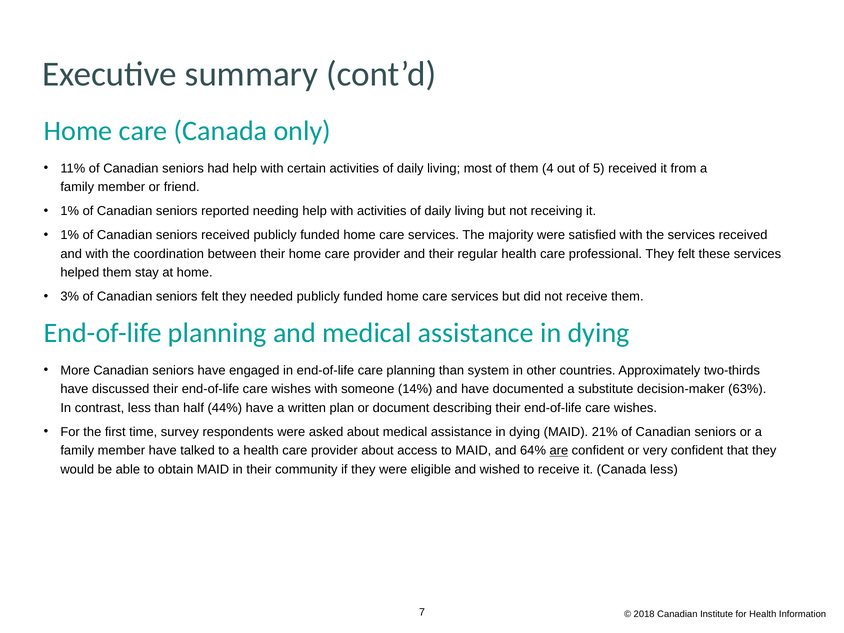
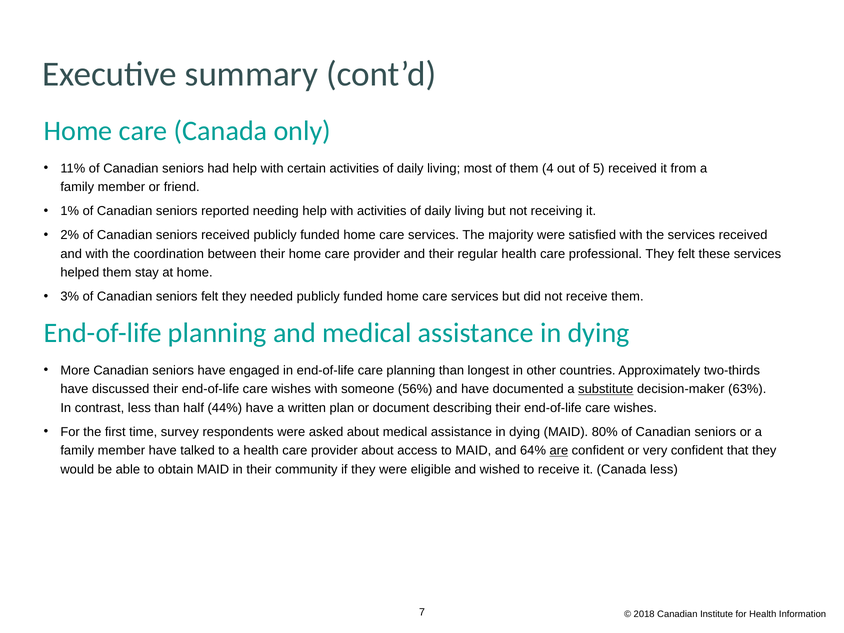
1% at (70, 235): 1% -> 2%
system: system -> longest
14%: 14% -> 56%
substitute underline: none -> present
21%: 21% -> 80%
